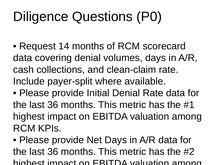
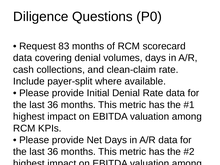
14: 14 -> 83
